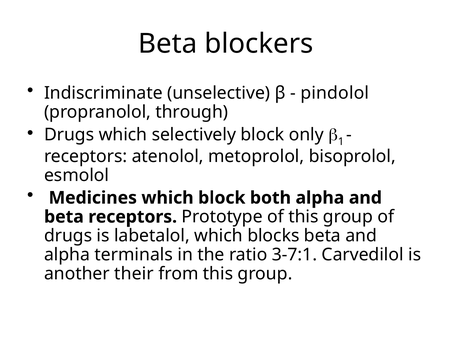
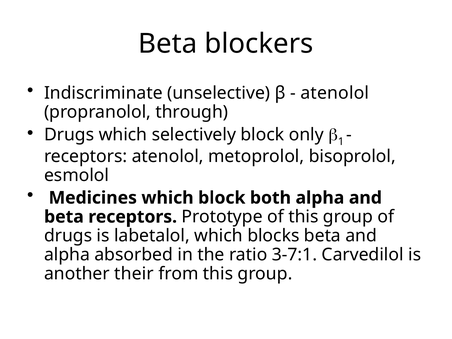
pindolol at (335, 93): pindolol -> atenolol
terminals: terminals -> absorbed
